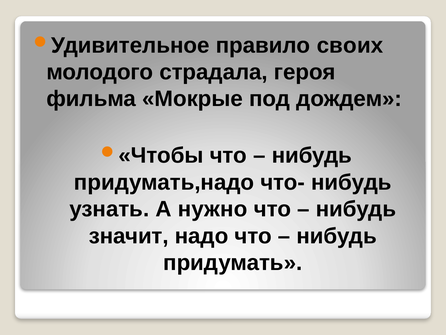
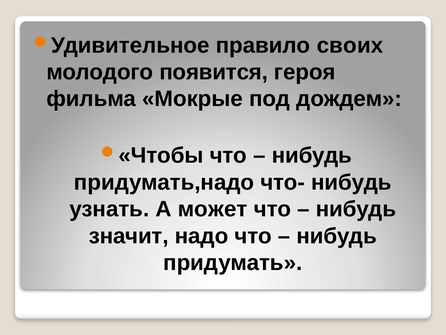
страдала: страдала -> появится
нужно: нужно -> может
